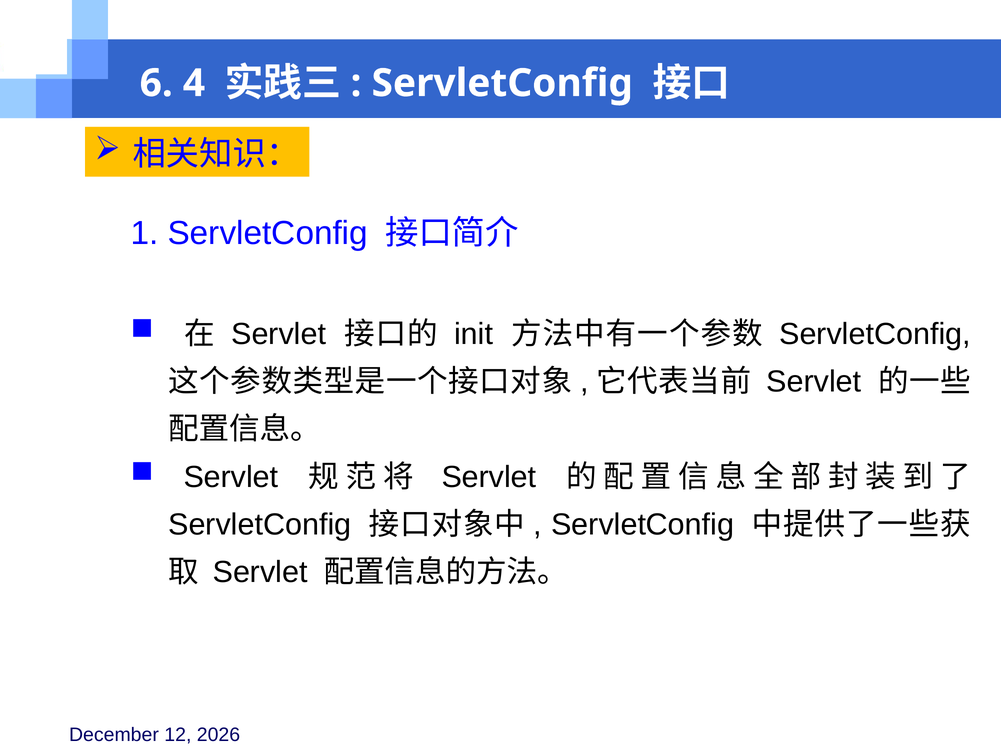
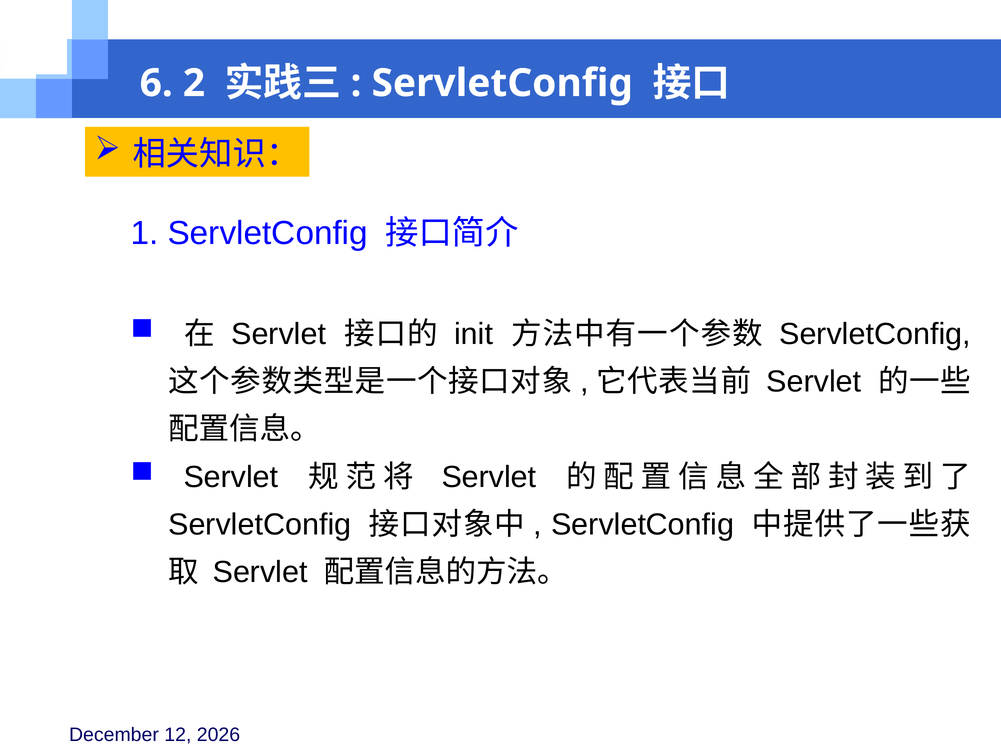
4: 4 -> 2
